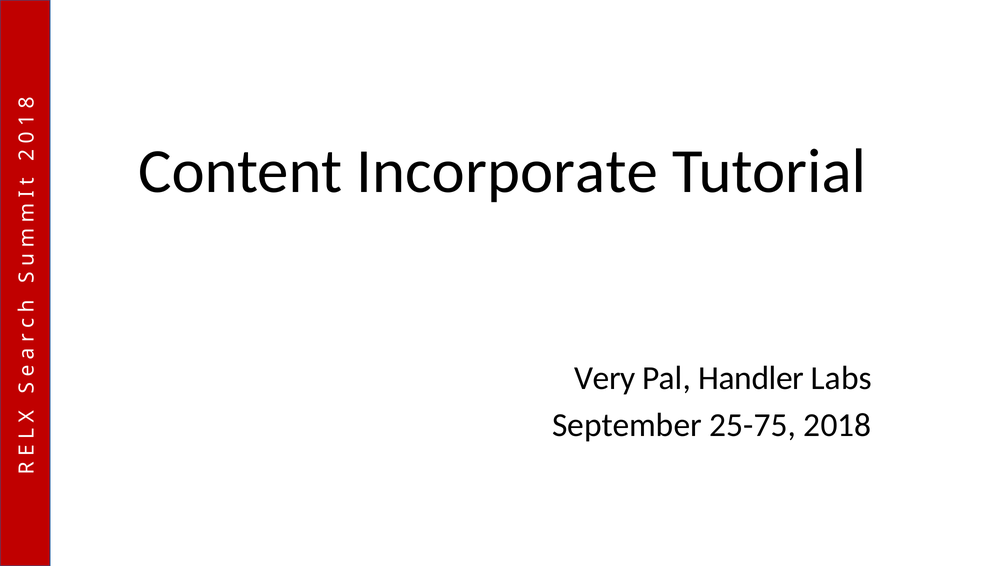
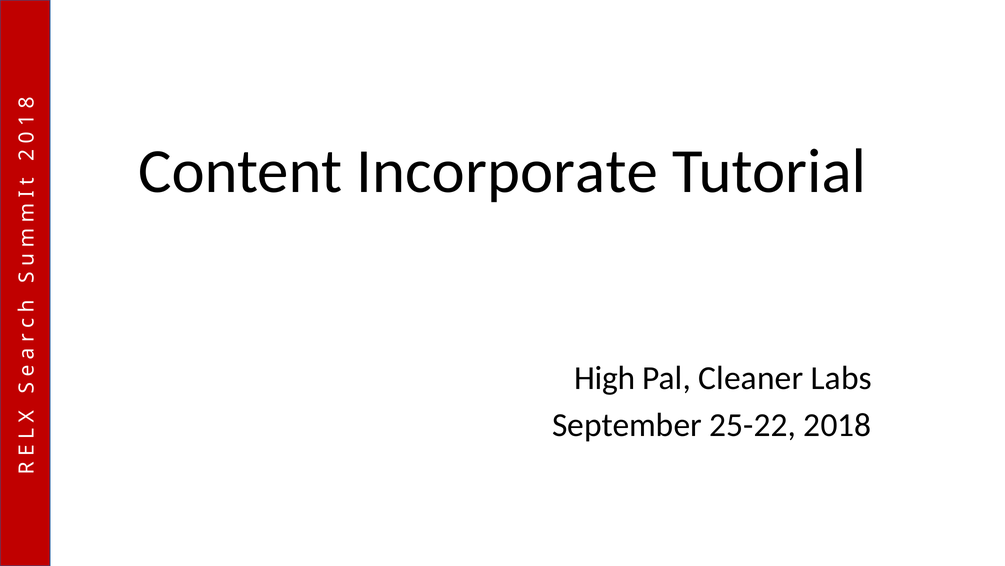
Very: Very -> High
Handler: Handler -> Cleaner
25-75: 25-75 -> 25-22
